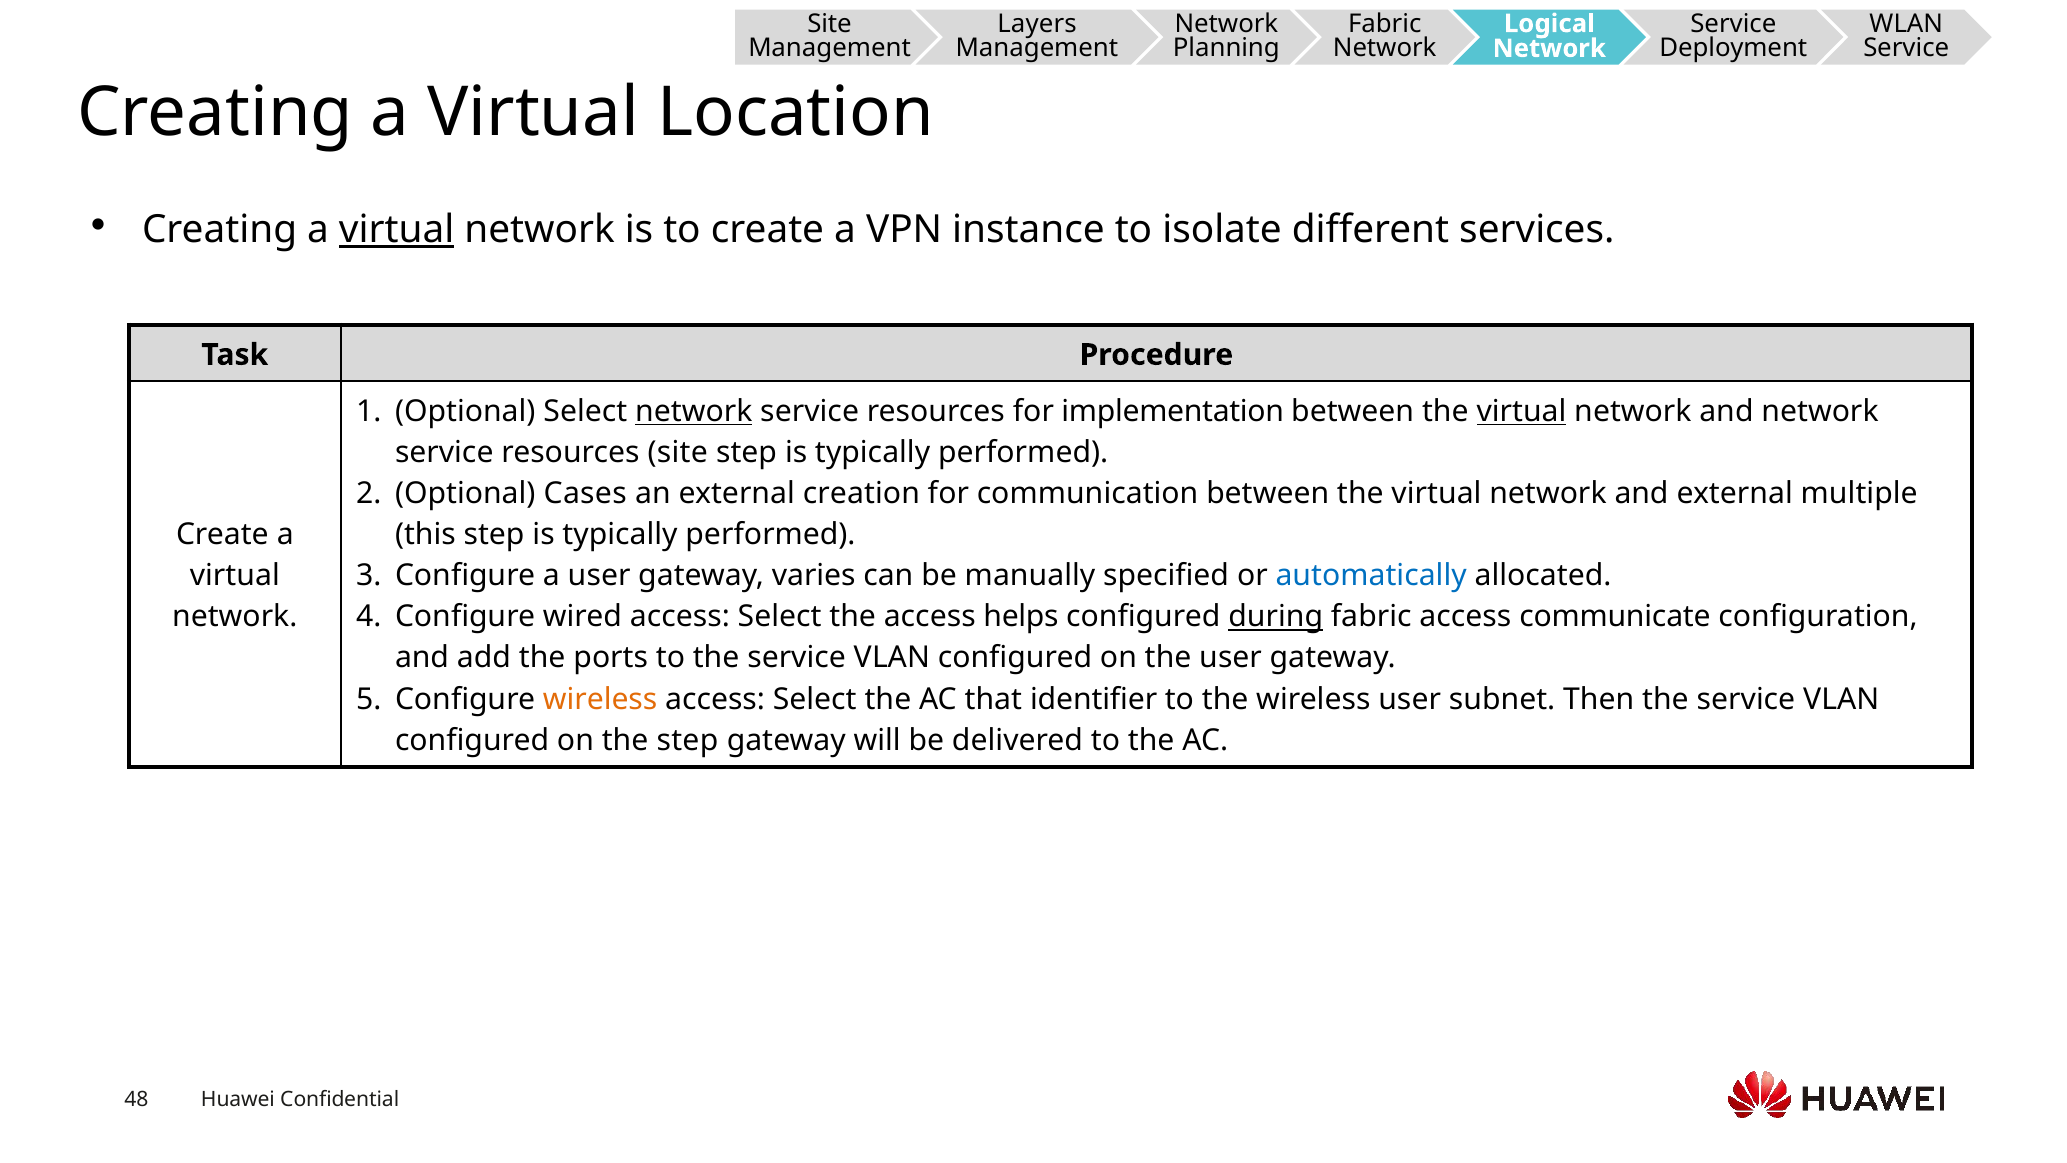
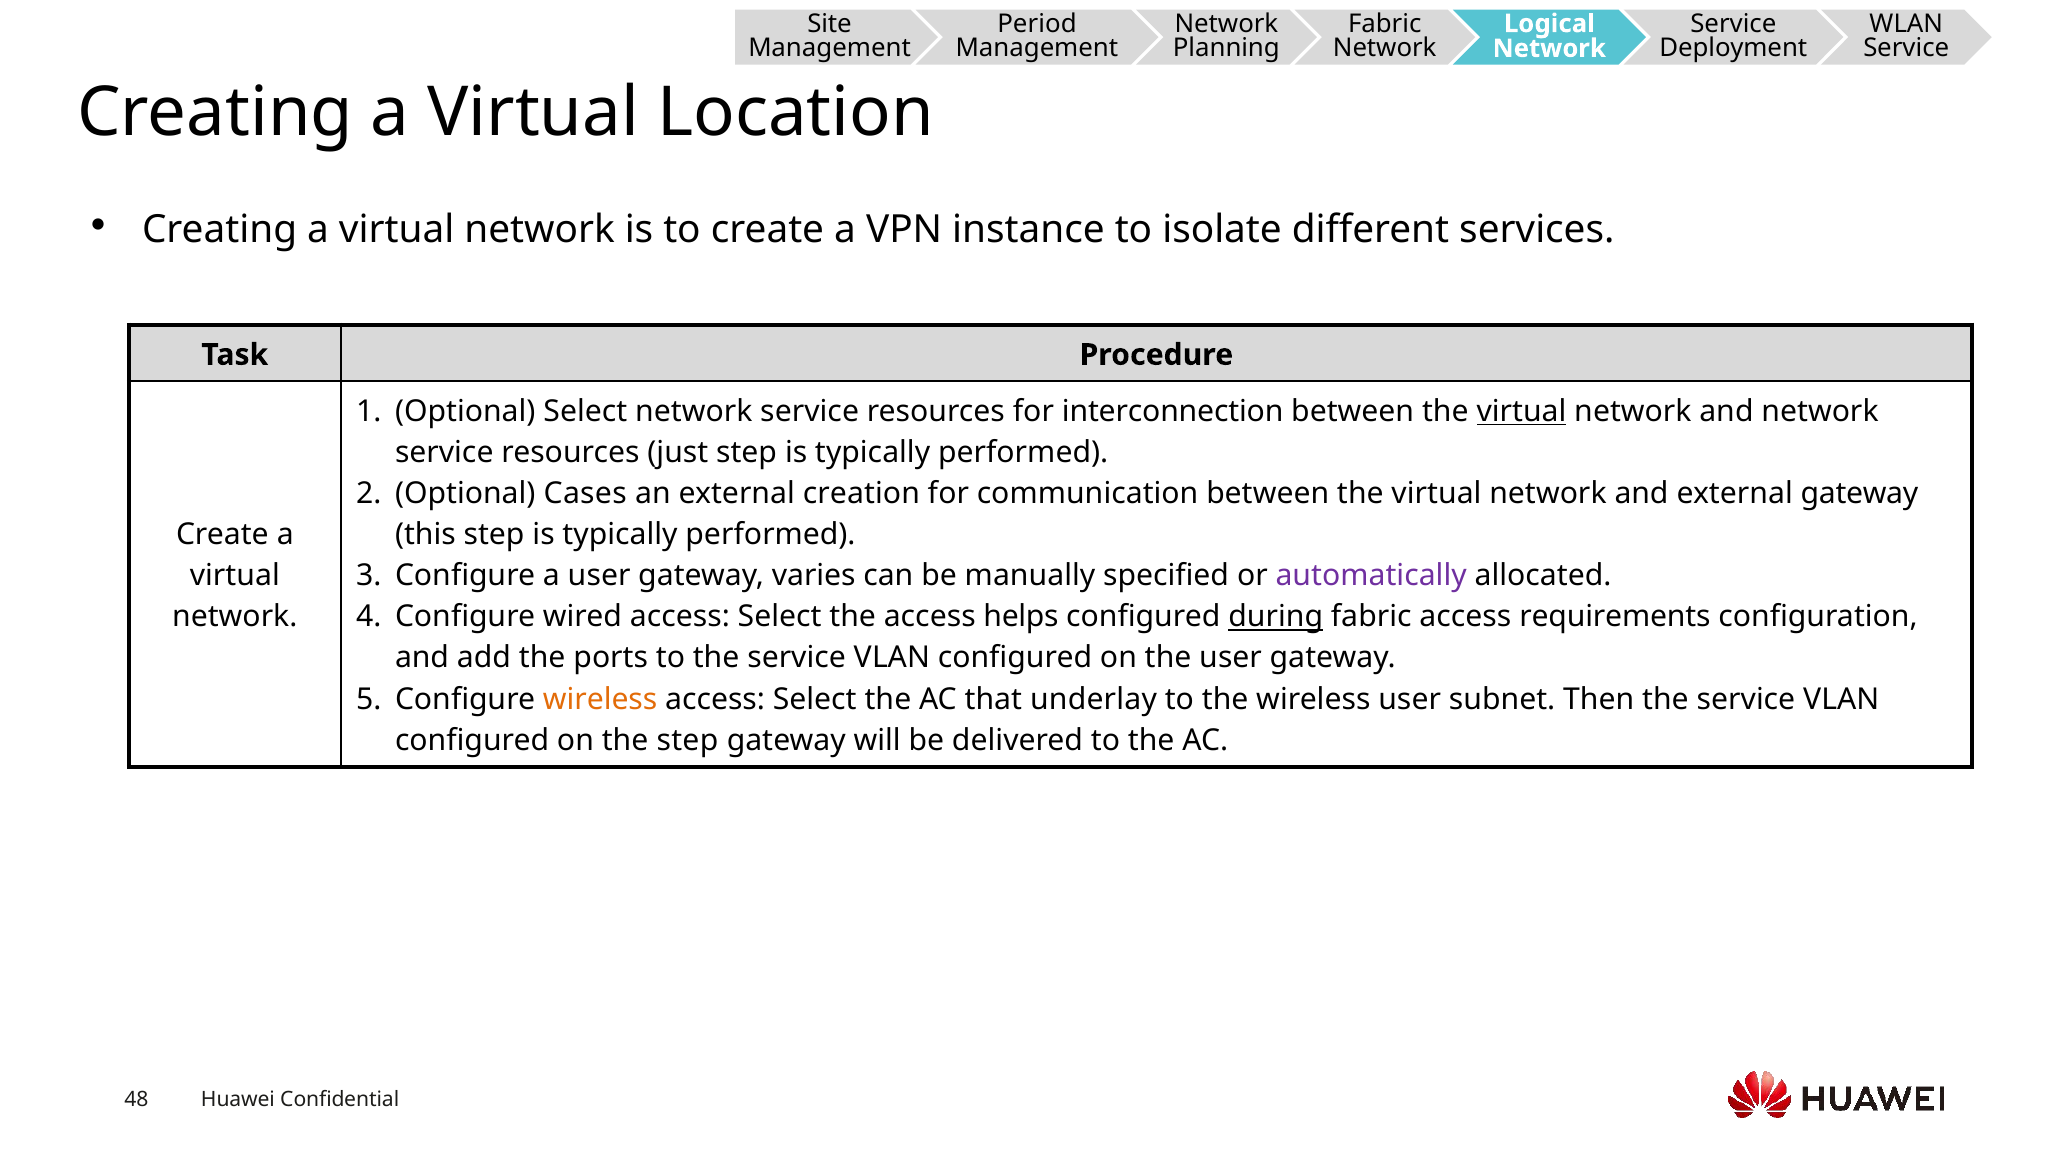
Layers: Layers -> Period
virtual at (397, 230) underline: present -> none
network at (694, 411) underline: present -> none
implementation: implementation -> interconnection
resources site: site -> just
external multiple: multiple -> gateway
automatically colour: blue -> purple
communicate: communicate -> requirements
identifier: identifier -> underlay
